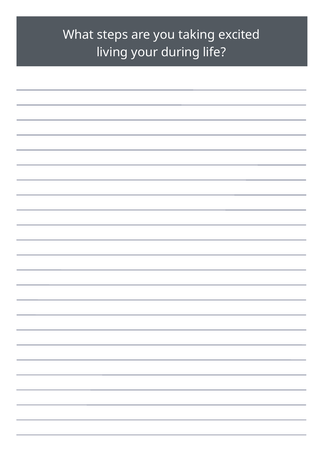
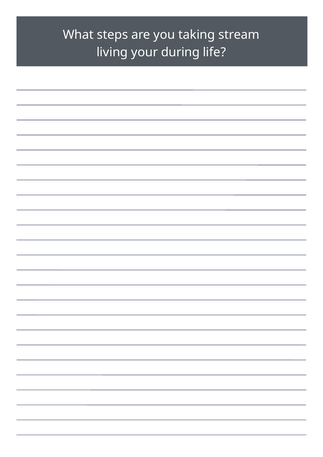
excited: excited -> stream
